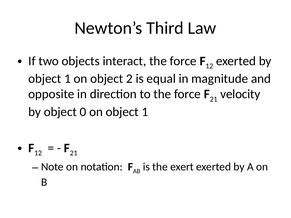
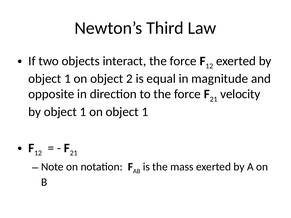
0 at (83, 112): 0 -> 1
exert: exert -> mass
